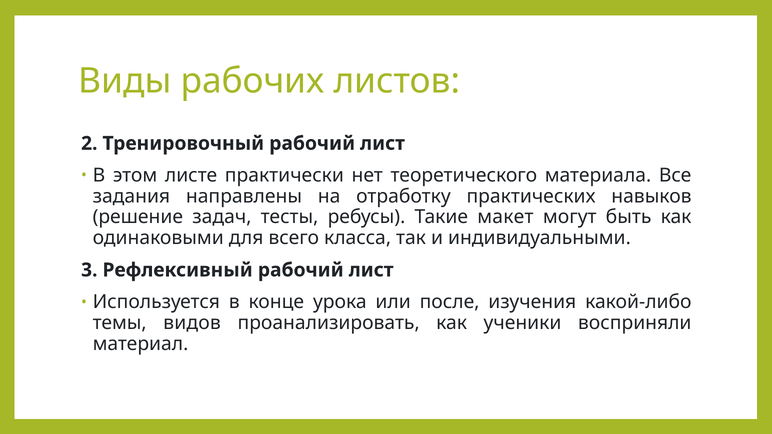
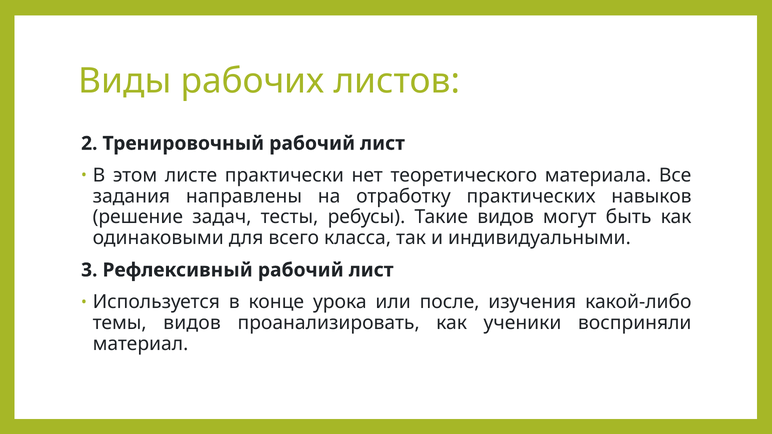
Такие макет: макет -> видов
